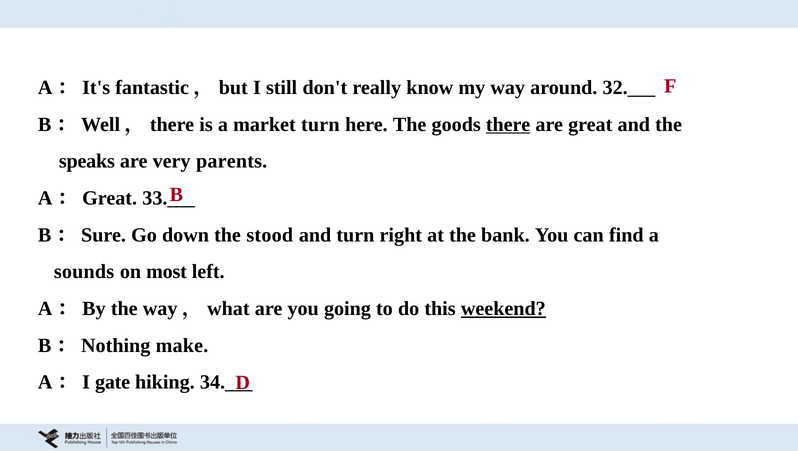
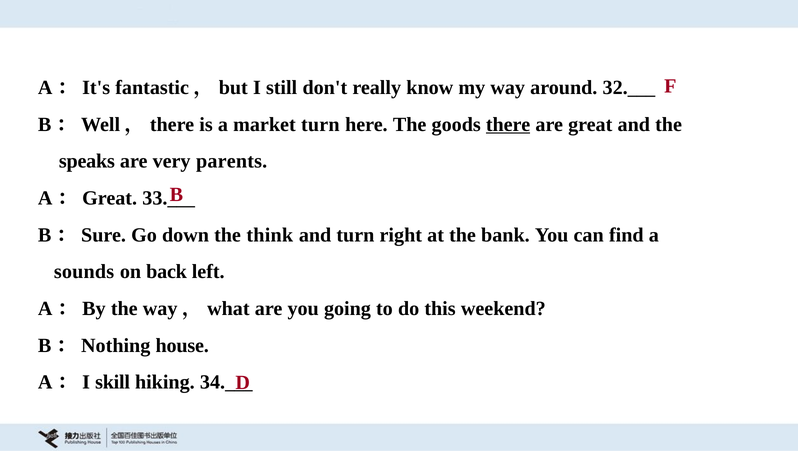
stood: stood -> think
most: most -> back
weekend underline: present -> none
make: make -> house
gate: gate -> skill
